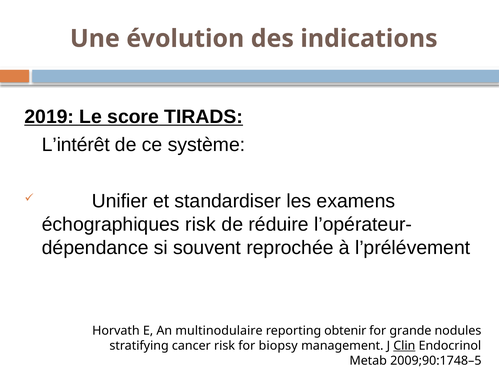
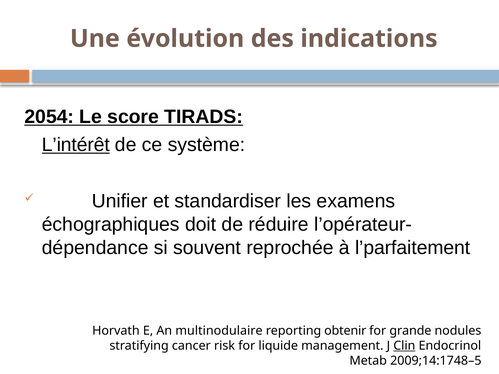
2019: 2019 -> 2054
L’intérêt underline: none -> present
échographiques risk: risk -> doit
l’prélévement: l’prélévement -> l’parfaitement
biopsy: biopsy -> liquide
2009;90:1748–5: 2009;90:1748–5 -> 2009;14:1748–5
